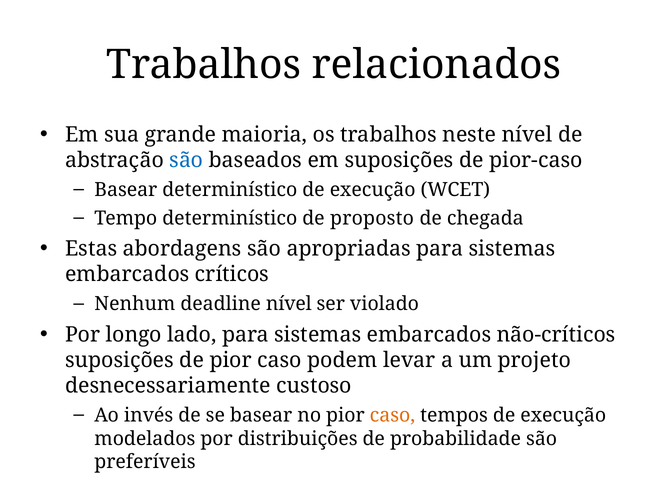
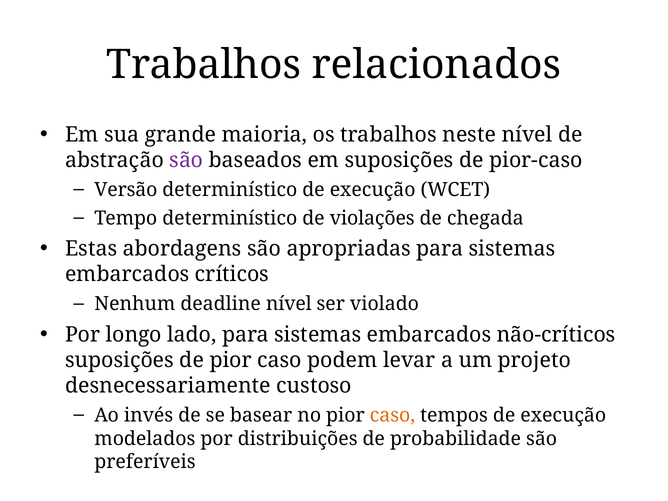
são at (186, 160) colour: blue -> purple
Basear at (126, 190): Basear -> Versão
proposto: proposto -> violações
